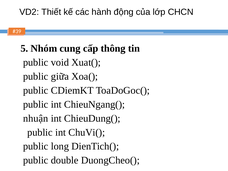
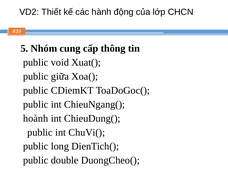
nhuận: nhuận -> hoành
